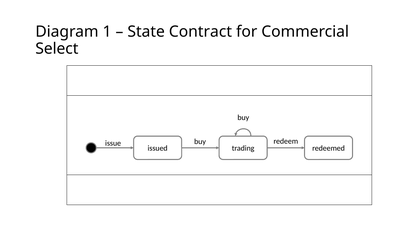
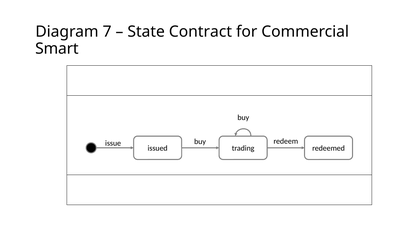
1: 1 -> 7
Select: Select -> Smart
